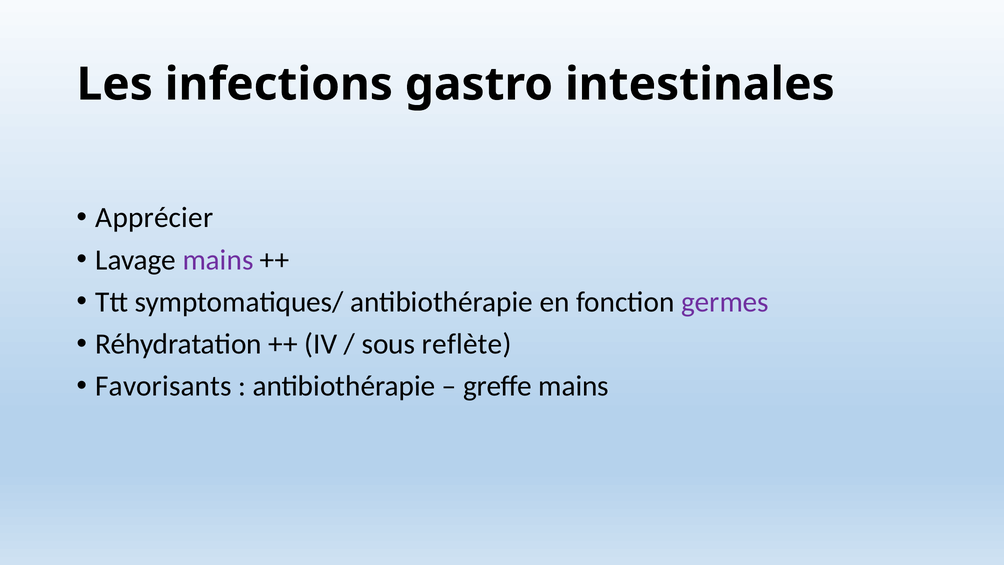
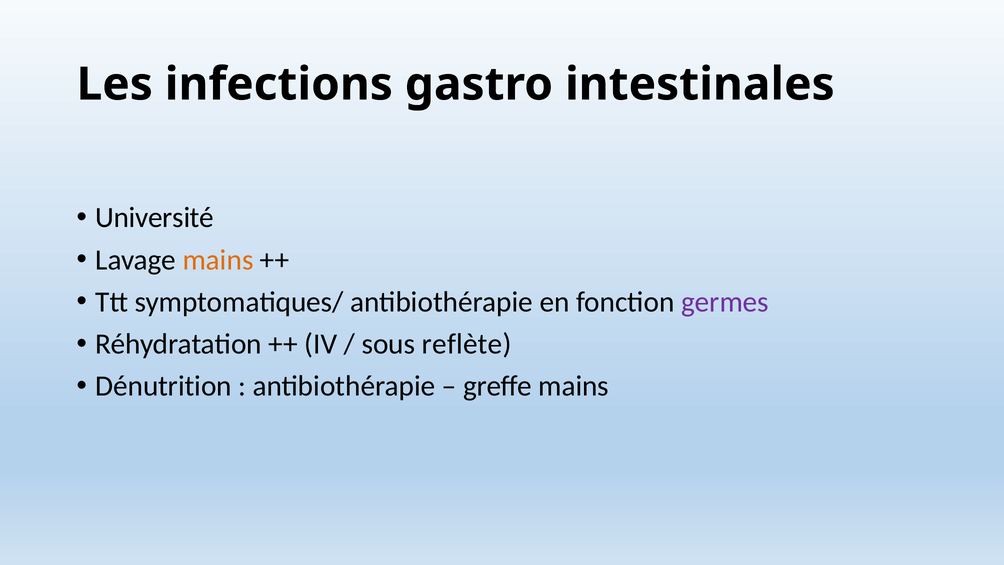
Apprécier: Apprécier -> Université
mains at (218, 260) colour: purple -> orange
Favorisants: Favorisants -> Dénutrition
